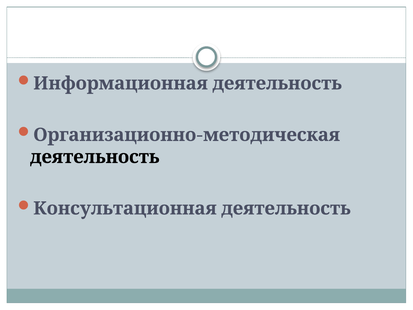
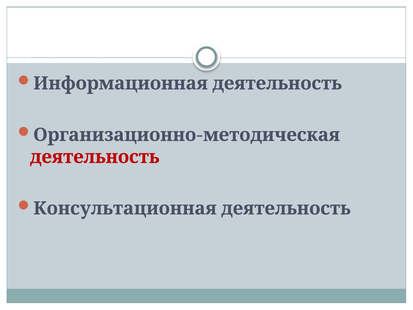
деятельность at (95, 157) colour: black -> red
